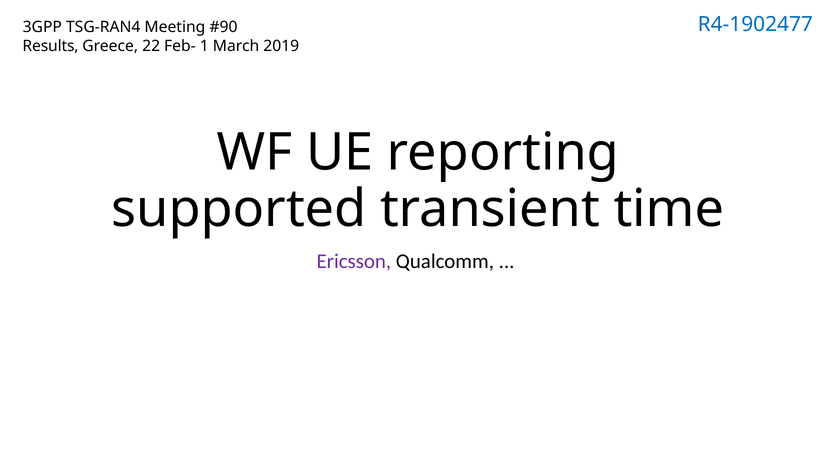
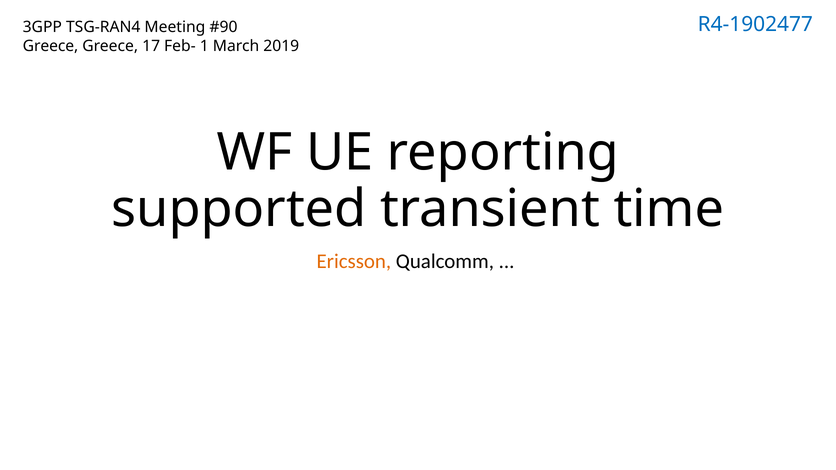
Results at (51, 46): Results -> Greece
22: 22 -> 17
Ericsson colour: purple -> orange
